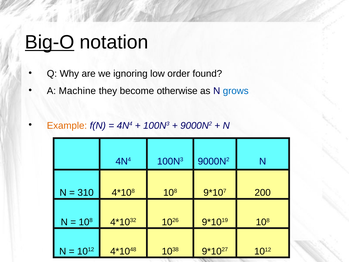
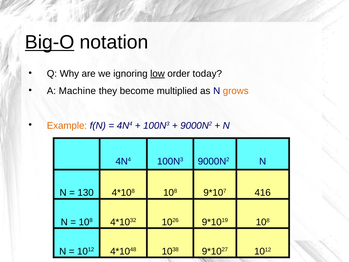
low underline: none -> present
found: found -> today
otherwise: otherwise -> multiplied
grows colour: blue -> orange
310: 310 -> 130
200: 200 -> 416
